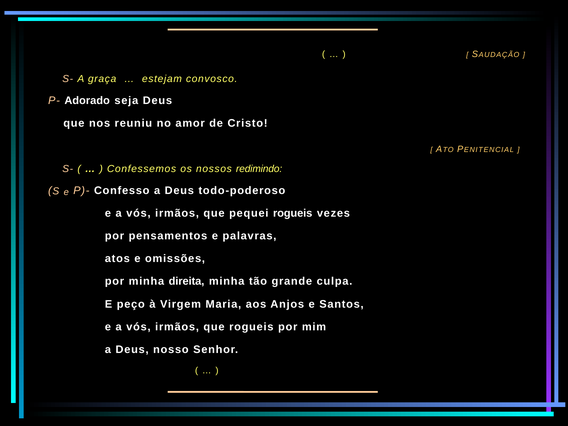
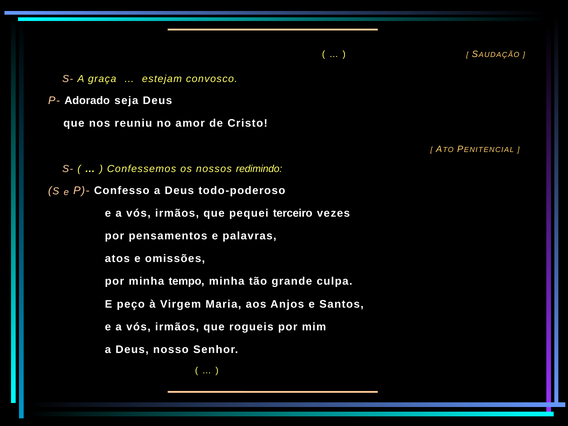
pequei rogueis: rogueis -> terceiro
direita: direita -> tempo
